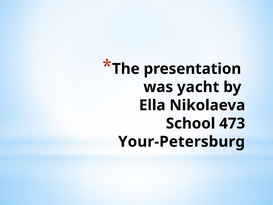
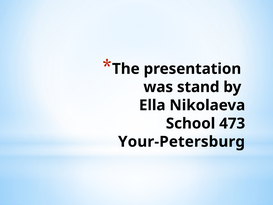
yacht: yacht -> stand
